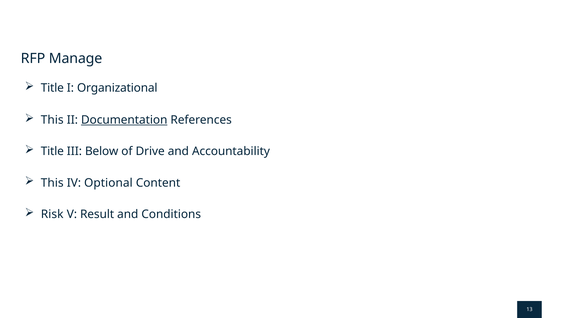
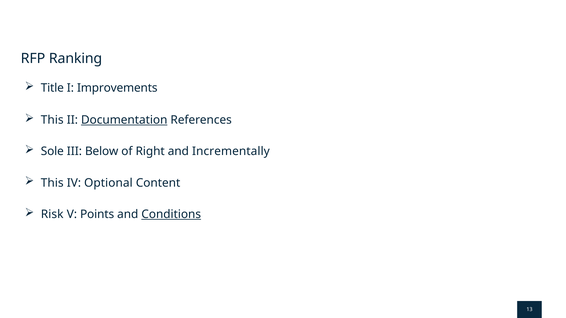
Manage: Manage -> Ranking
Organizational: Organizational -> Improvements
Title at (52, 151): Title -> Sole
Drive: Drive -> Right
Accountability: Accountability -> Incrementally
Result: Result -> Points
Conditions underline: none -> present
